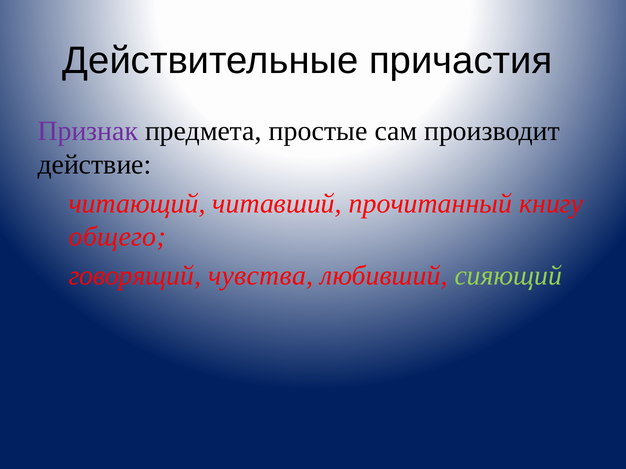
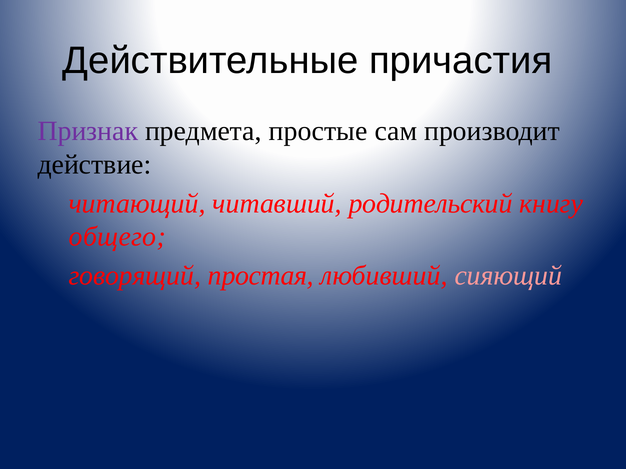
прочитанный: прочитанный -> родительский
чувства: чувства -> простая
сияющий colour: light green -> pink
